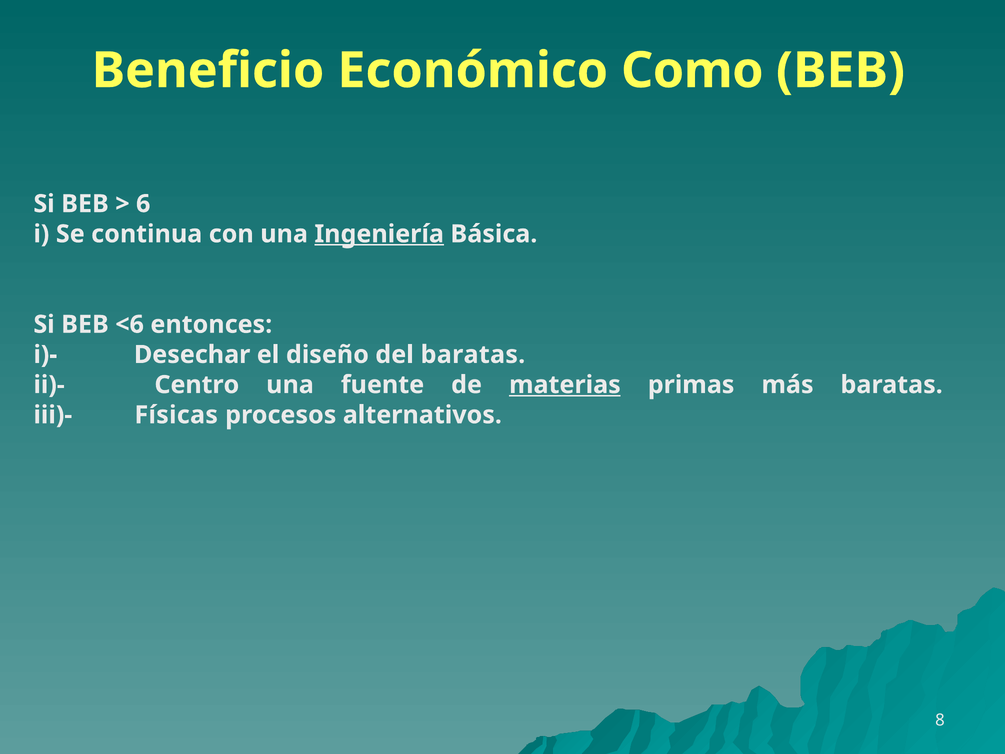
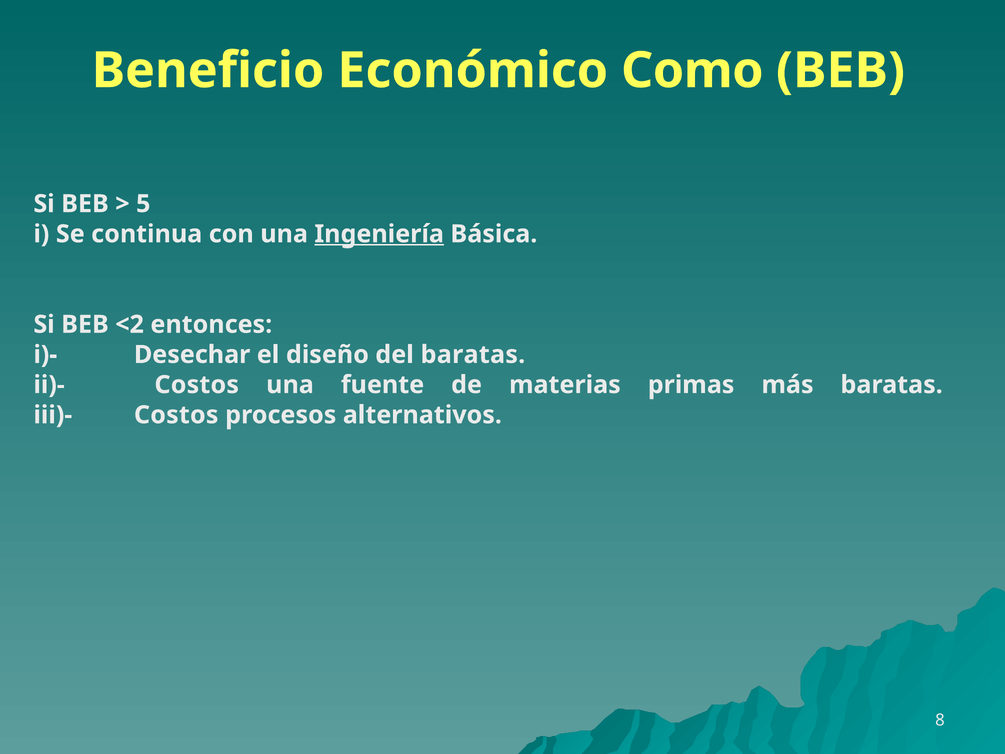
6: 6 -> 5
<6: <6 -> <2
ii)- Centro: Centro -> Costos
materias underline: present -> none
iii)- Físicas: Físicas -> Costos
